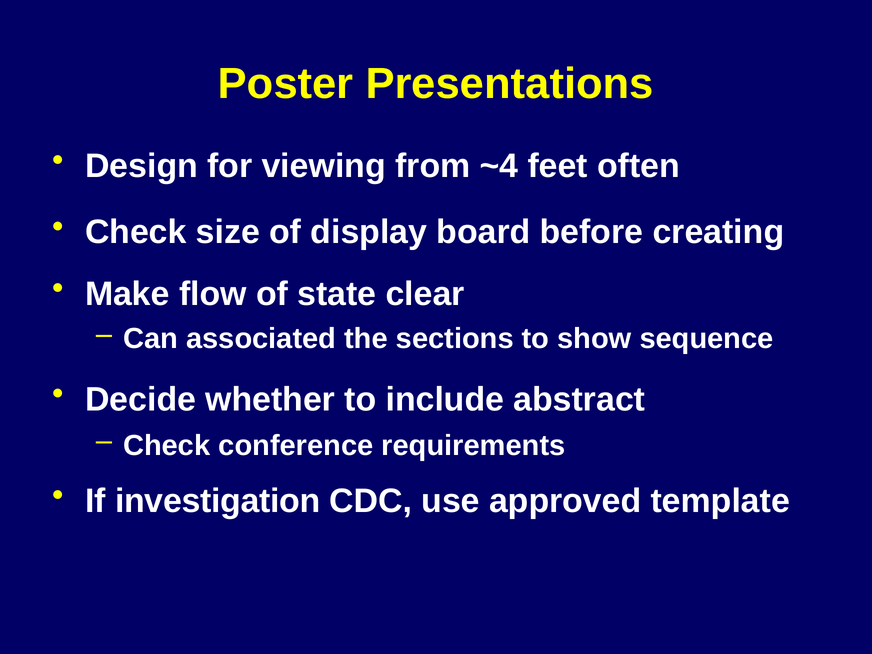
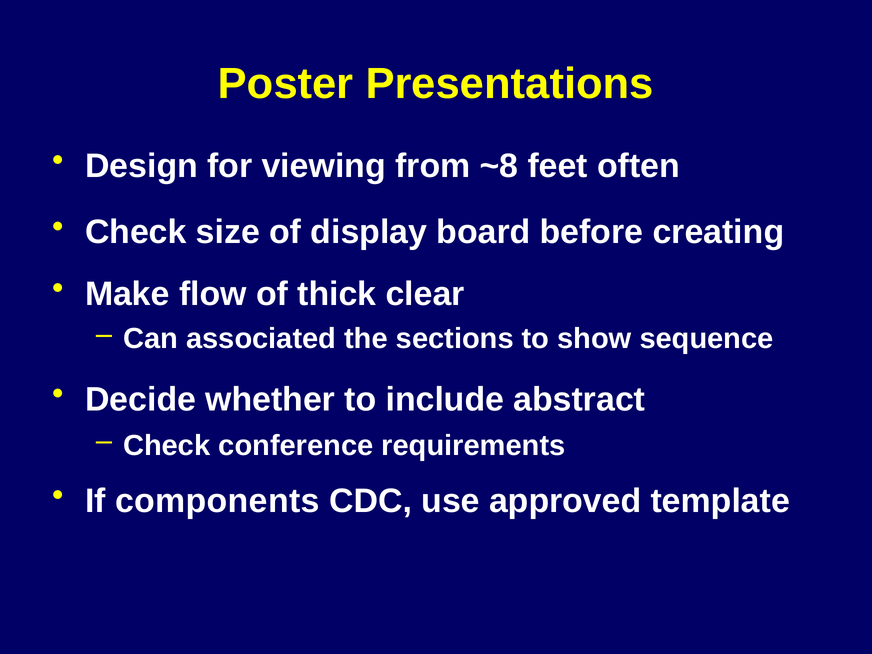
~4: ~4 -> ~8
state: state -> thick
investigation: investigation -> components
